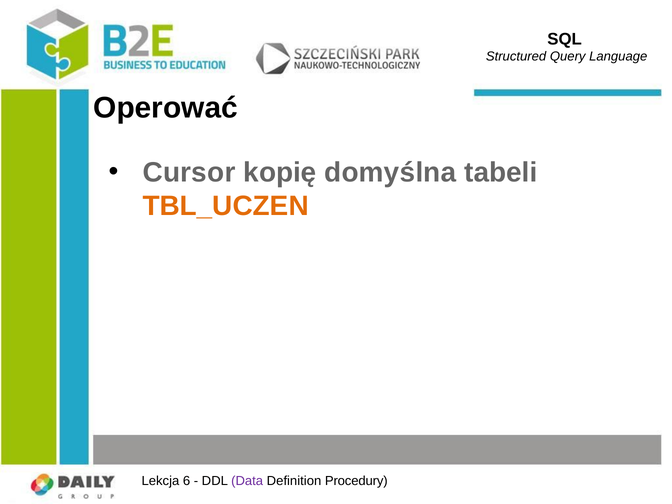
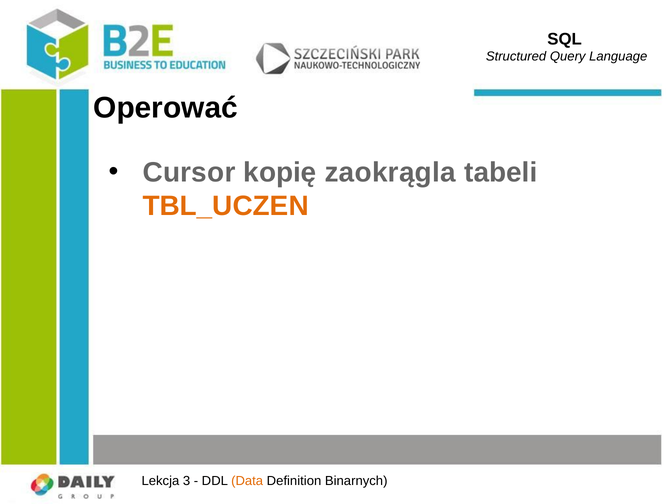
domyślna: domyślna -> zaokrągla
6: 6 -> 3
Data colour: purple -> orange
Procedury: Procedury -> Binarnych
